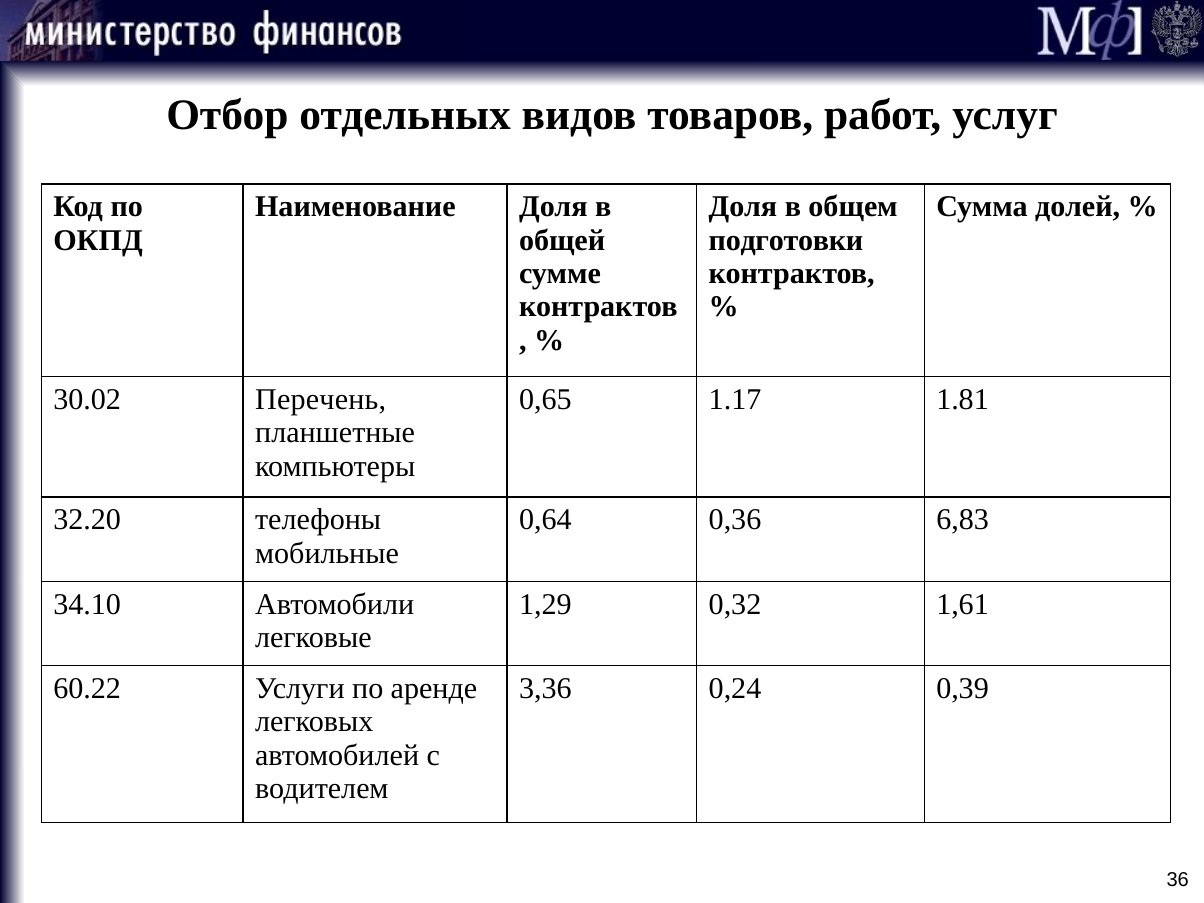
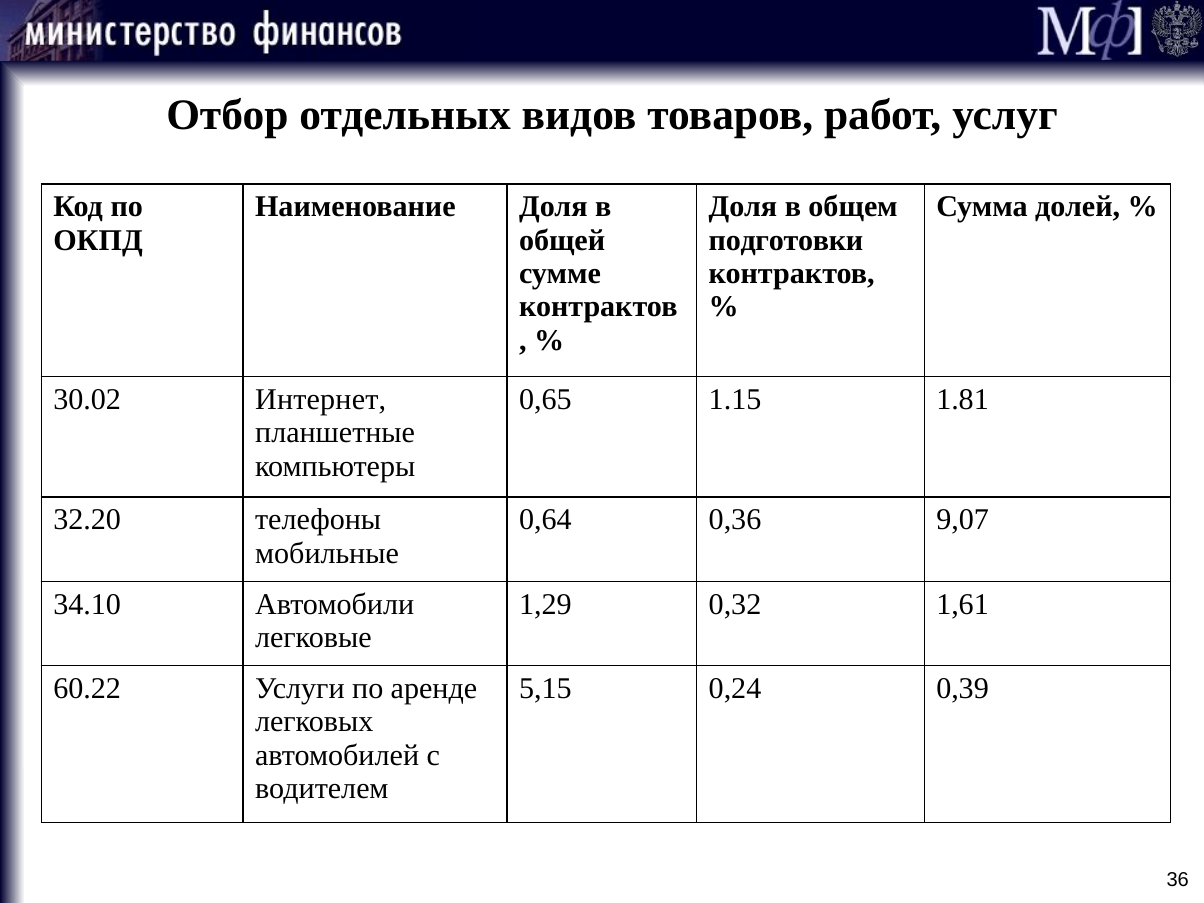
Перечень: Перечень -> Интернет
1.17: 1.17 -> 1.15
6,83: 6,83 -> 9,07
3,36: 3,36 -> 5,15
